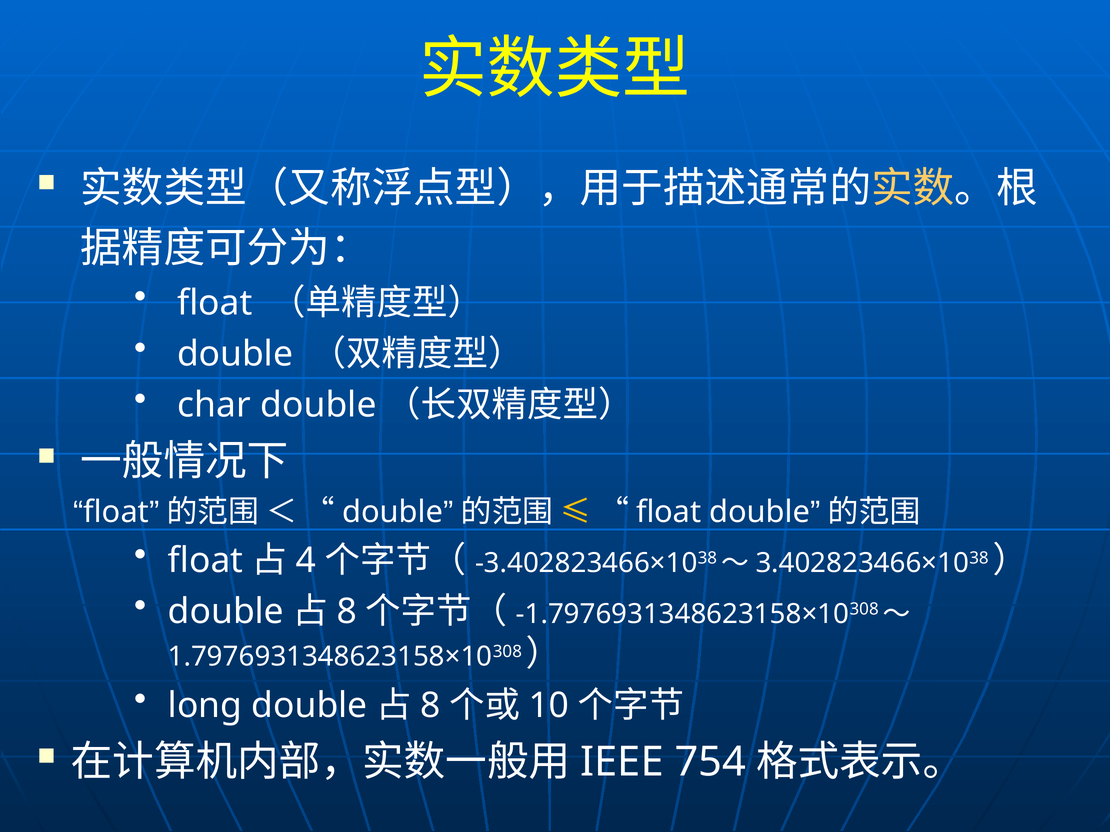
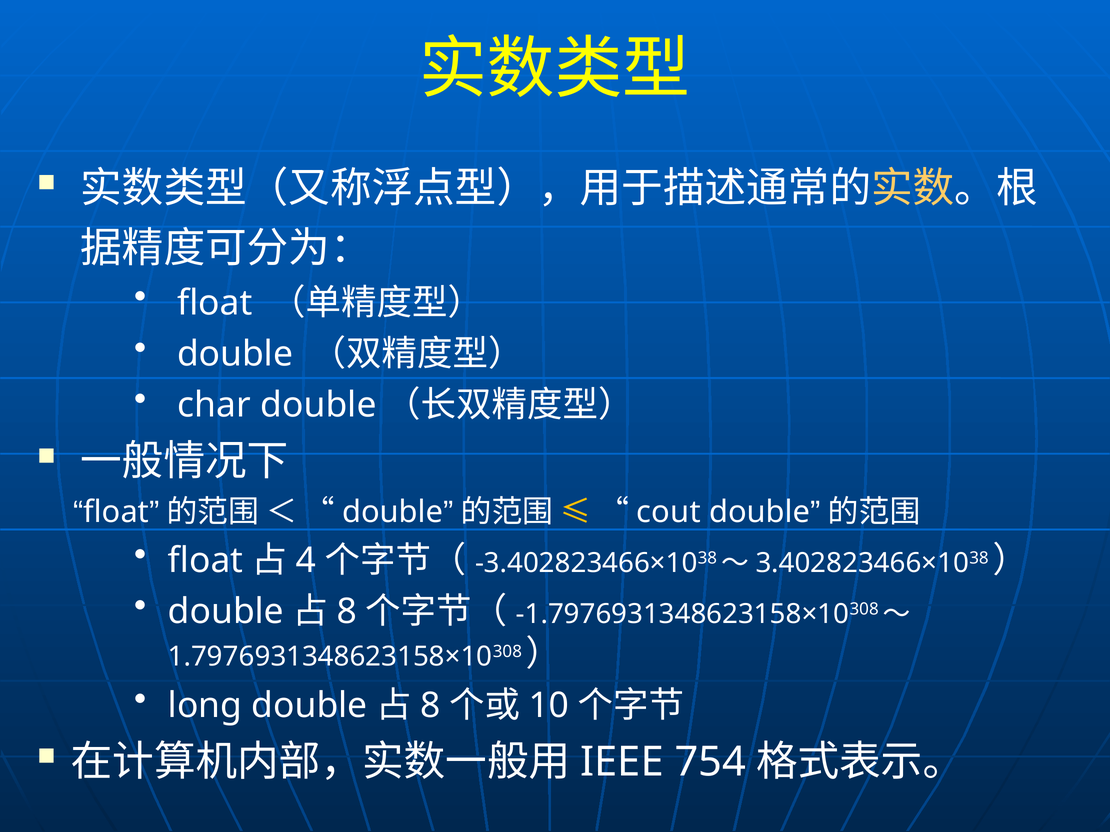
float at (669, 512): float -> cout
